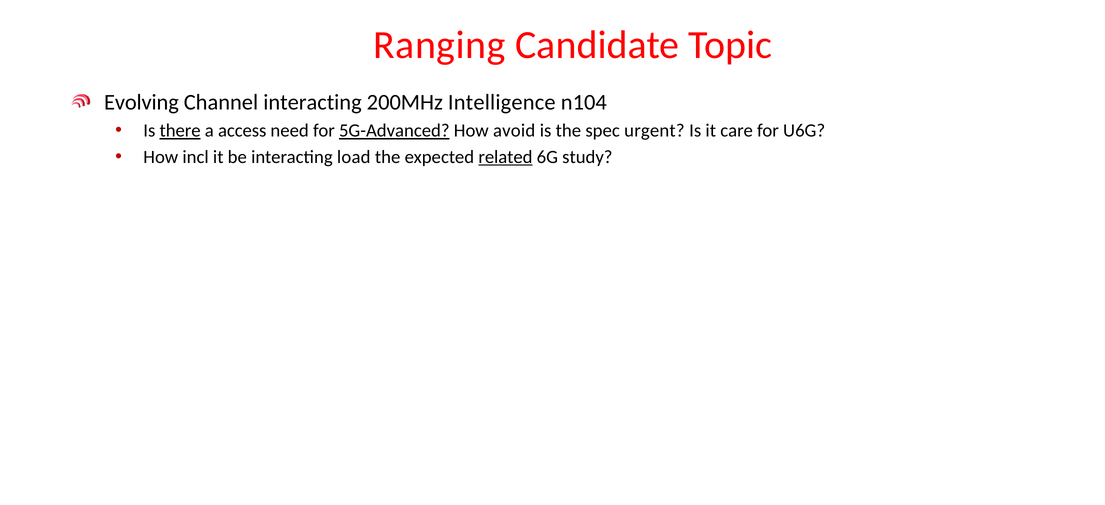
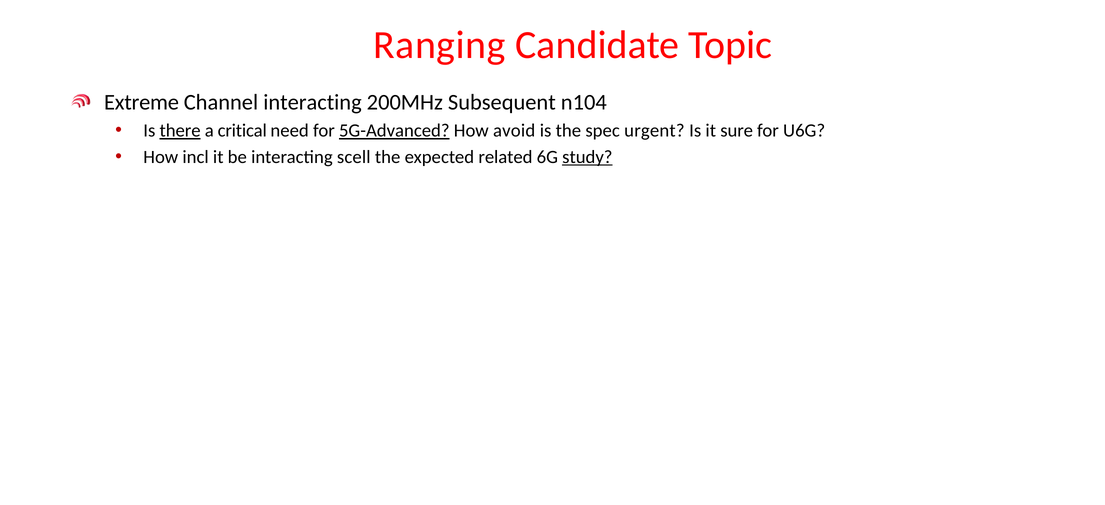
Evolving: Evolving -> Extreme
Intelligence: Intelligence -> Subsequent
access: access -> critical
care: care -> sure
load: load -> scell
related underline: present -> none
study underline: none -> present
